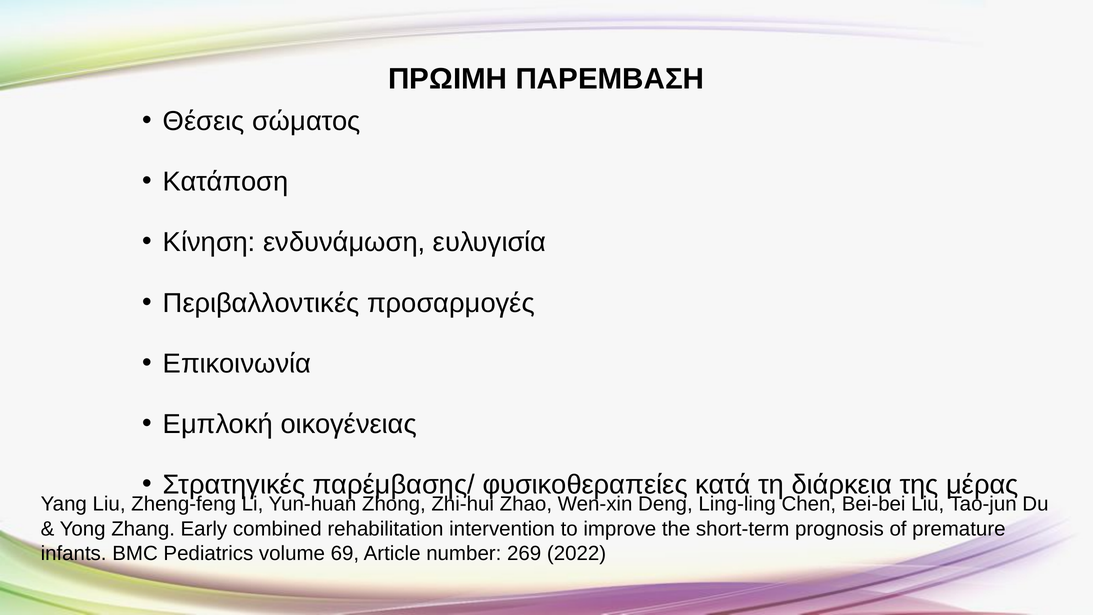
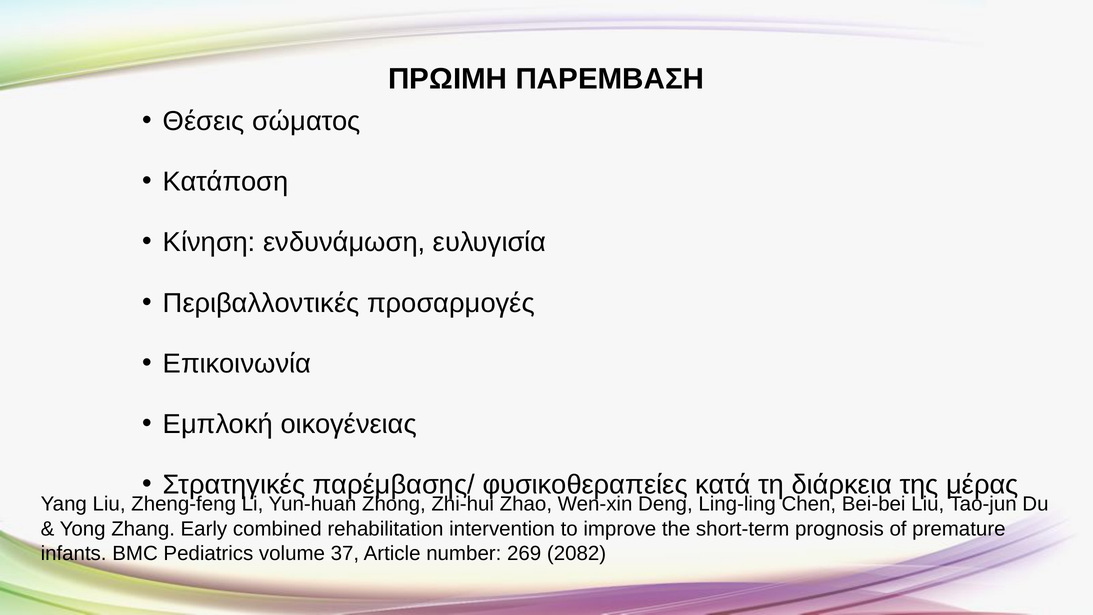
69: 69 -> 37
2022: 2022 -> 2082
